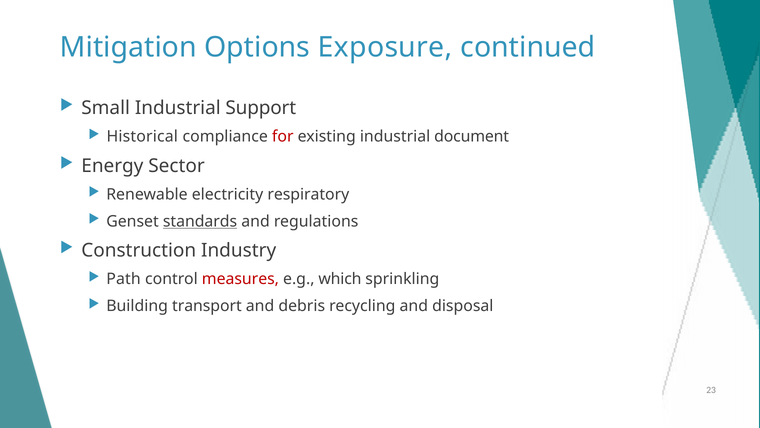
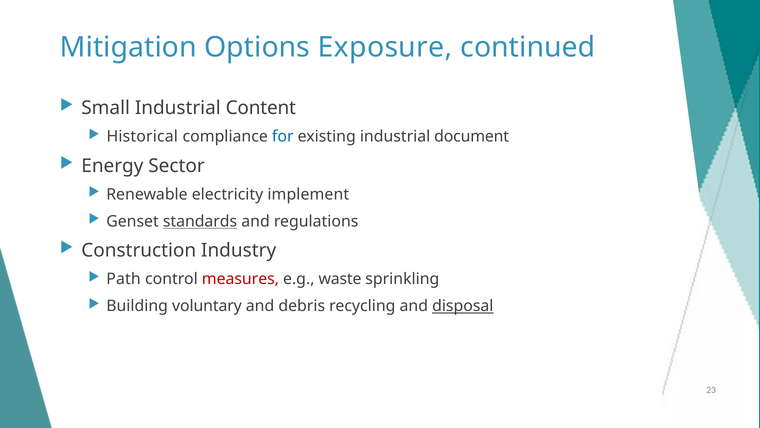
Support: Support -> Content
for colour: red -> blue
respiratory: respiratory -> implement
which: which -> waste
transport: transport -> voluntary
disposal underline: none -> present
